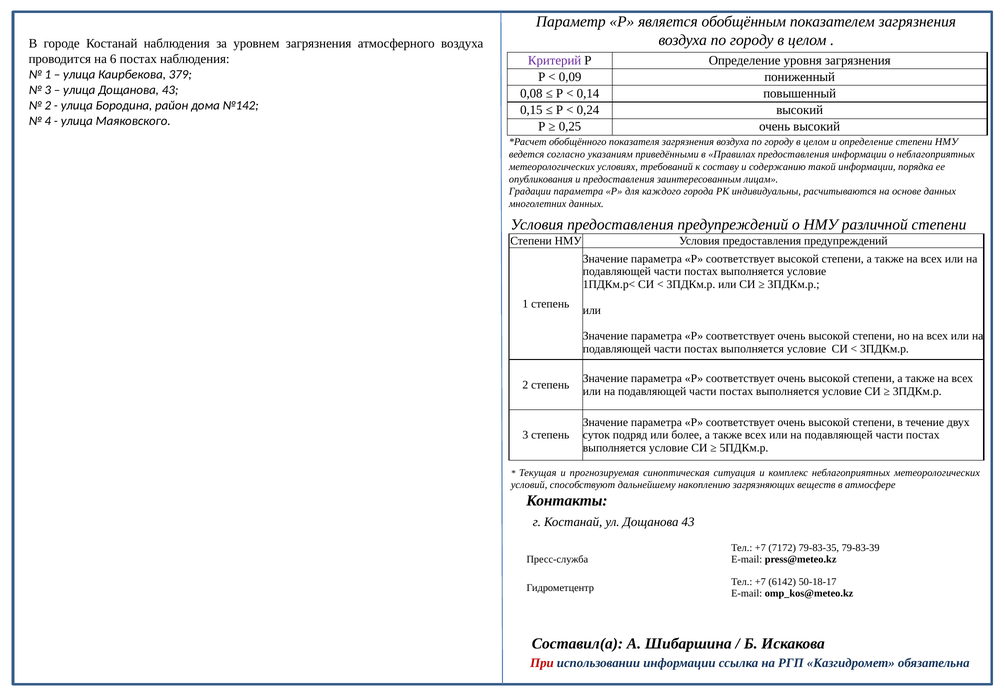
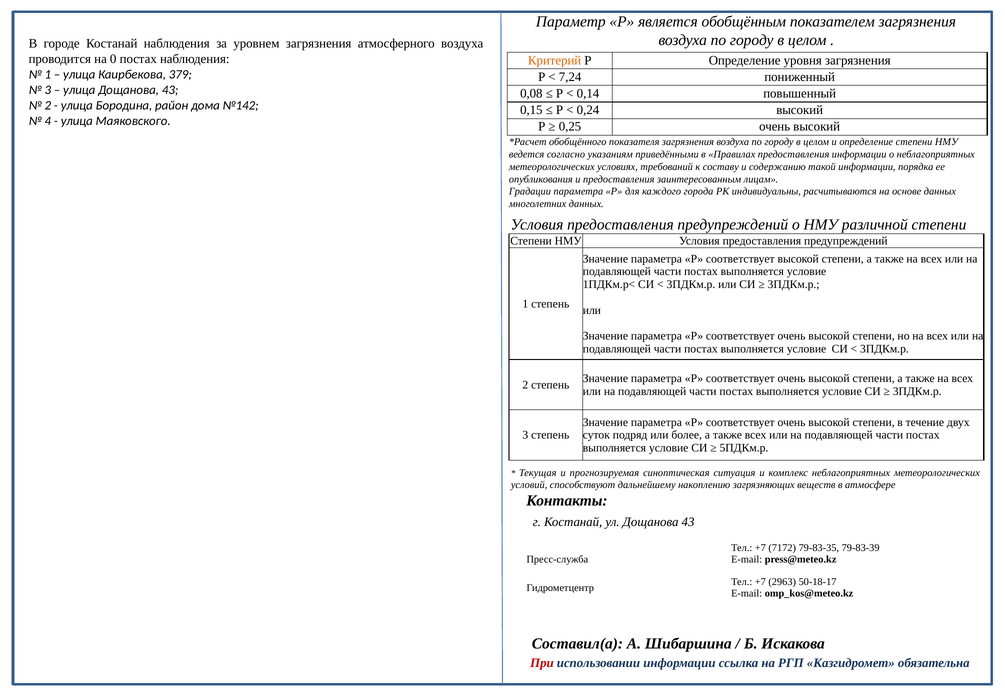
6: 6 -> 0
Критерий colour: purple -> orange
0,09: 0,09 -> 7,24
6142: 6142 -> 2963
